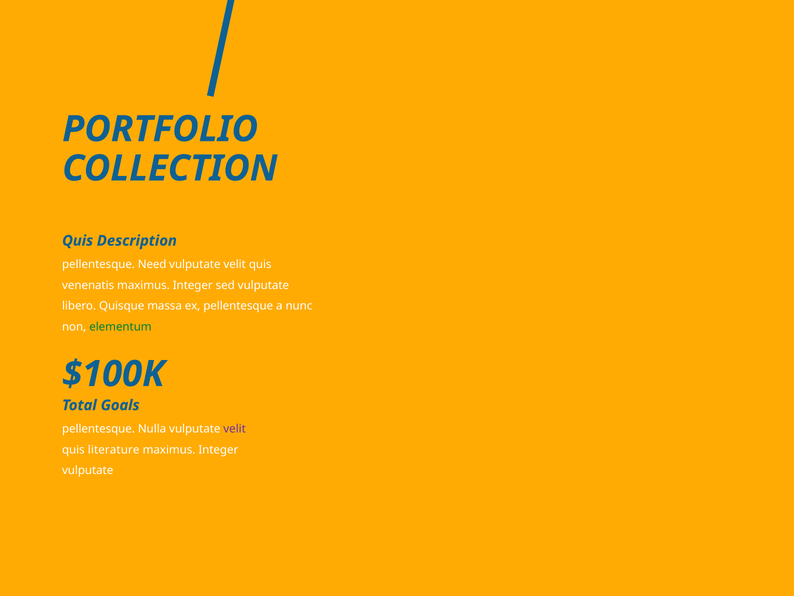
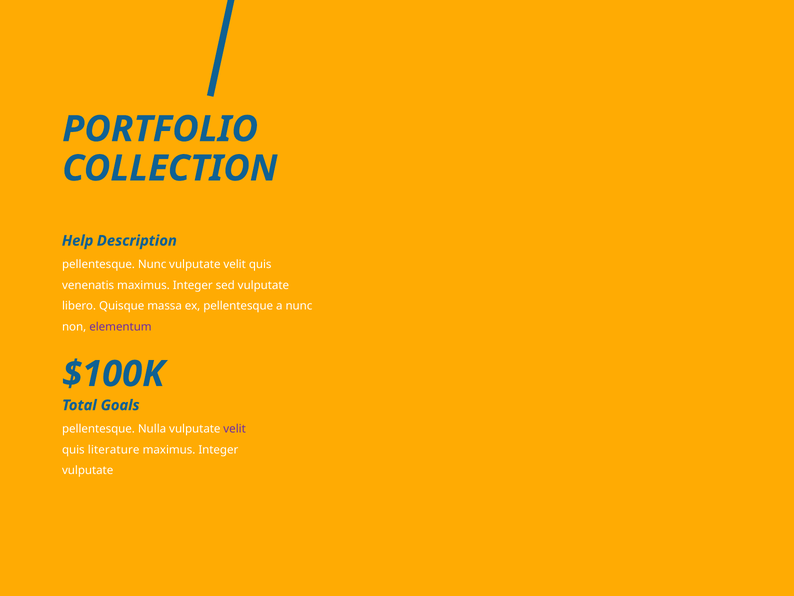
Quis at (78, 241): Quis -> Help
pellentesque Need: Need -> Nunc
elementum colour: green -> purple
